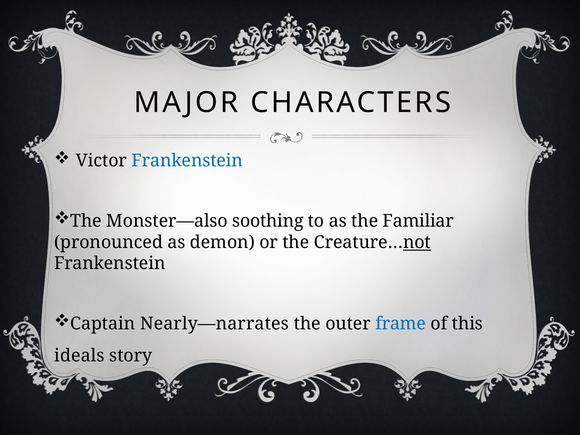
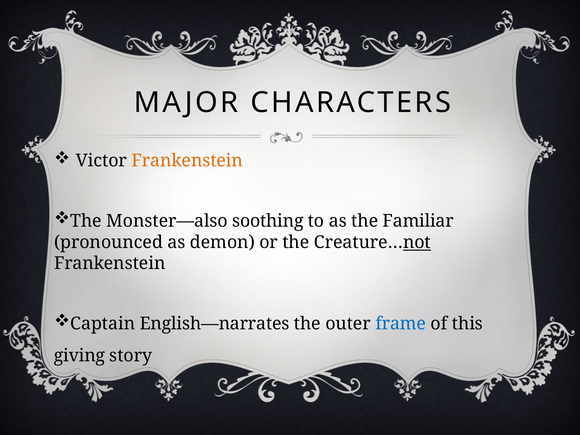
Frankenstein at (187, 161) colour: blue -> orange
Nearly—narrates: Nearly—narrates -> English—narrates
ideals: ideals -> giving
